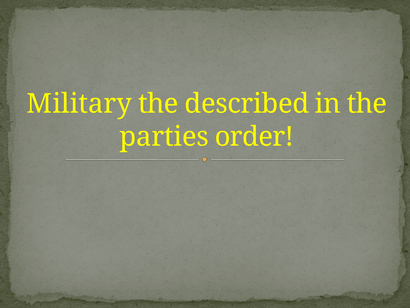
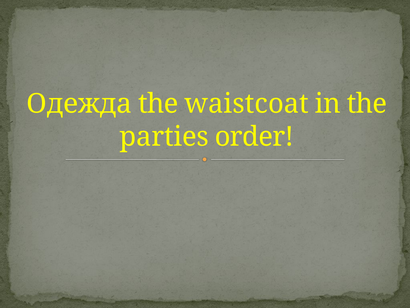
Military: Military -> Одежда
described: described -> waistcoat
